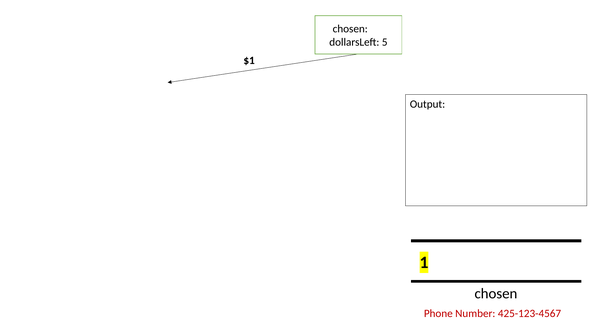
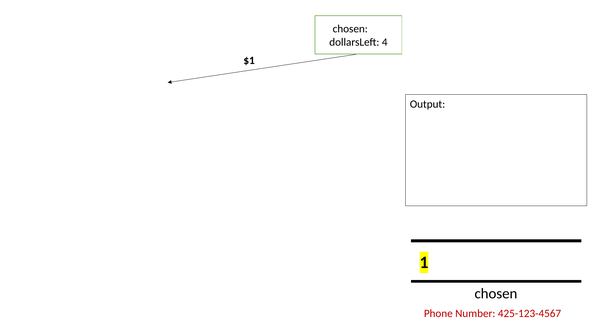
5: 5 -> 4
